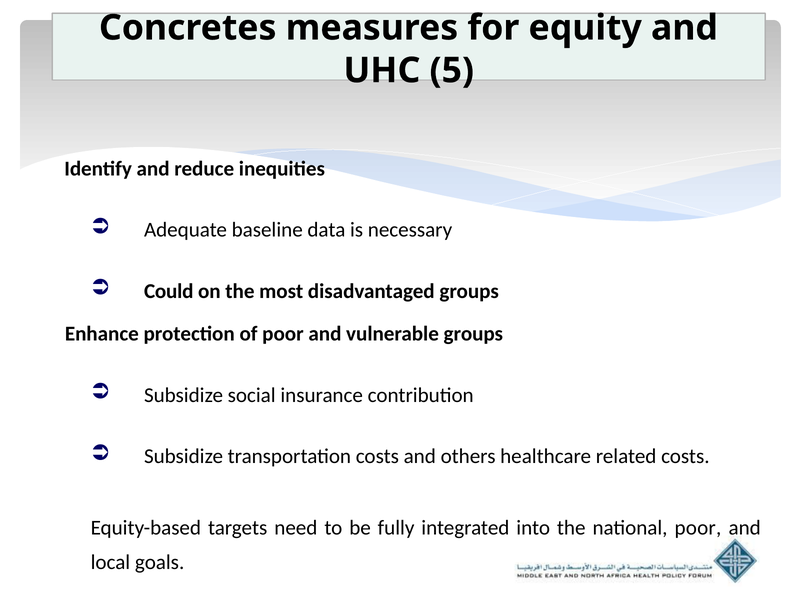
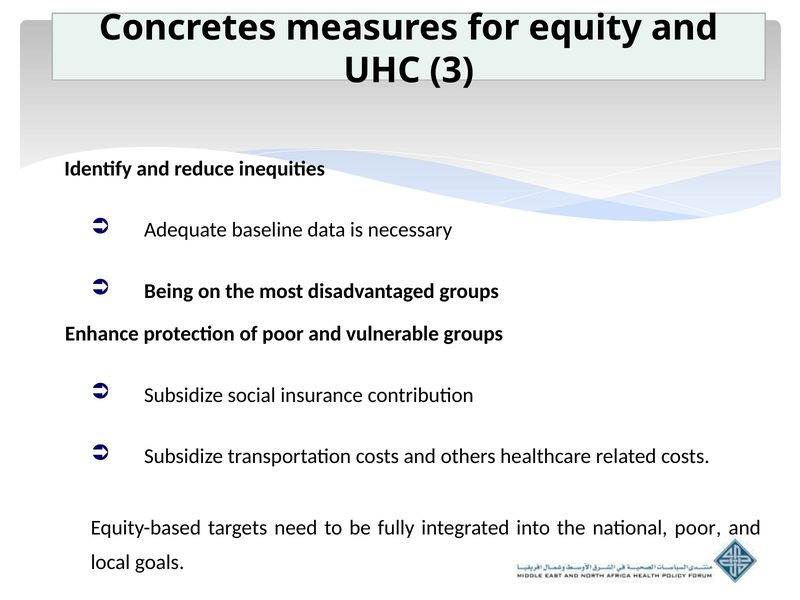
5: 5 -> 3
Could: Could -> Being
